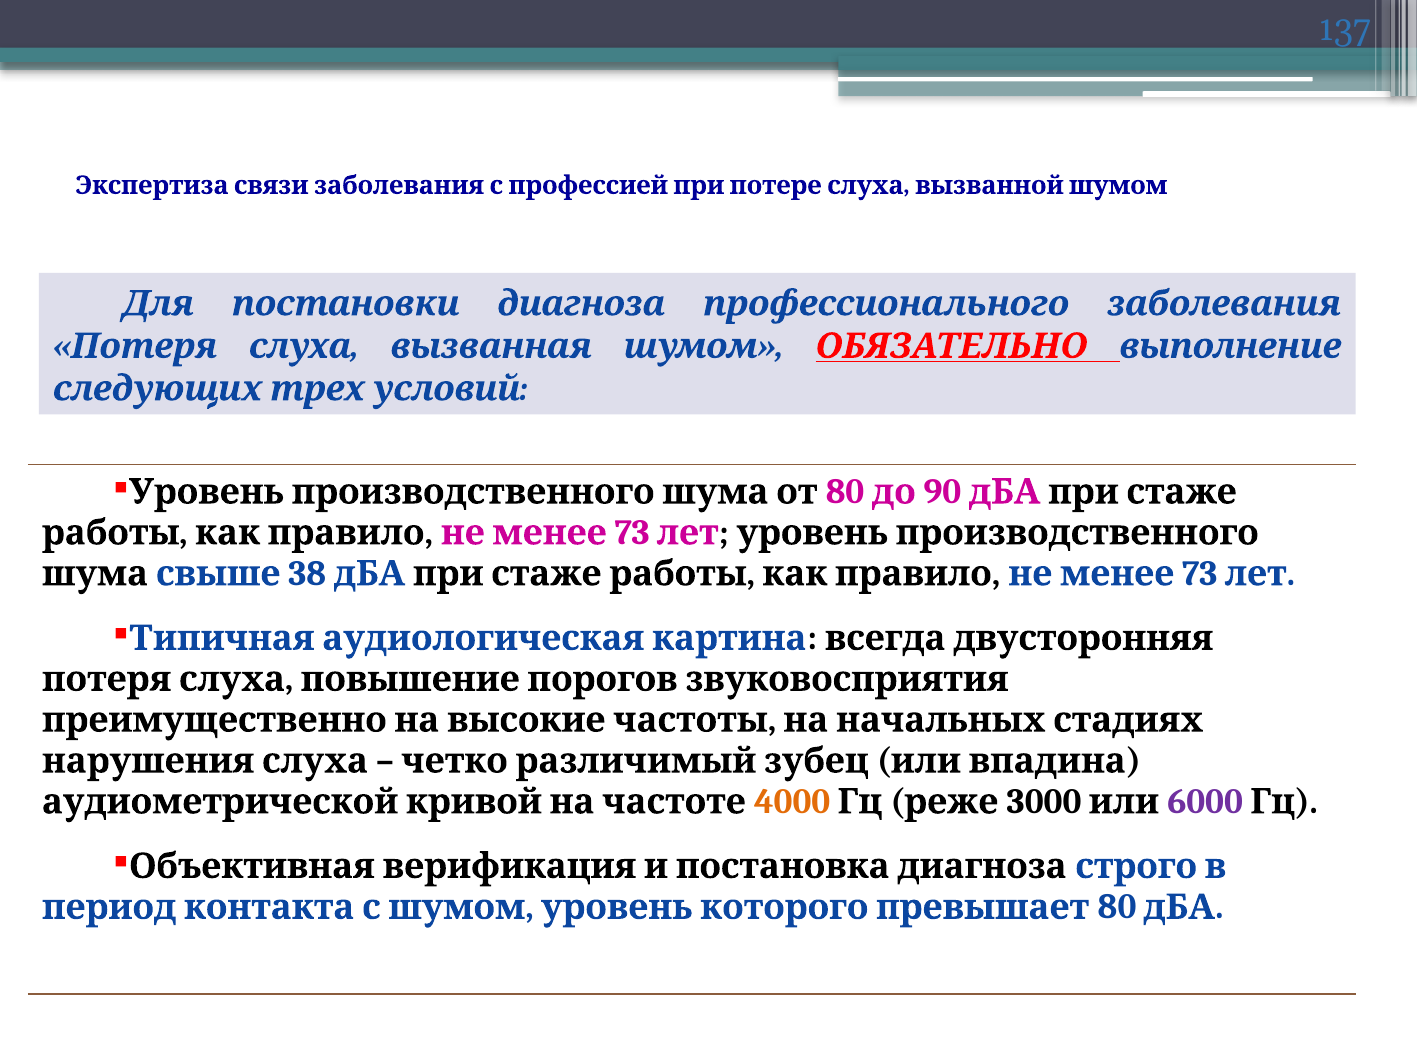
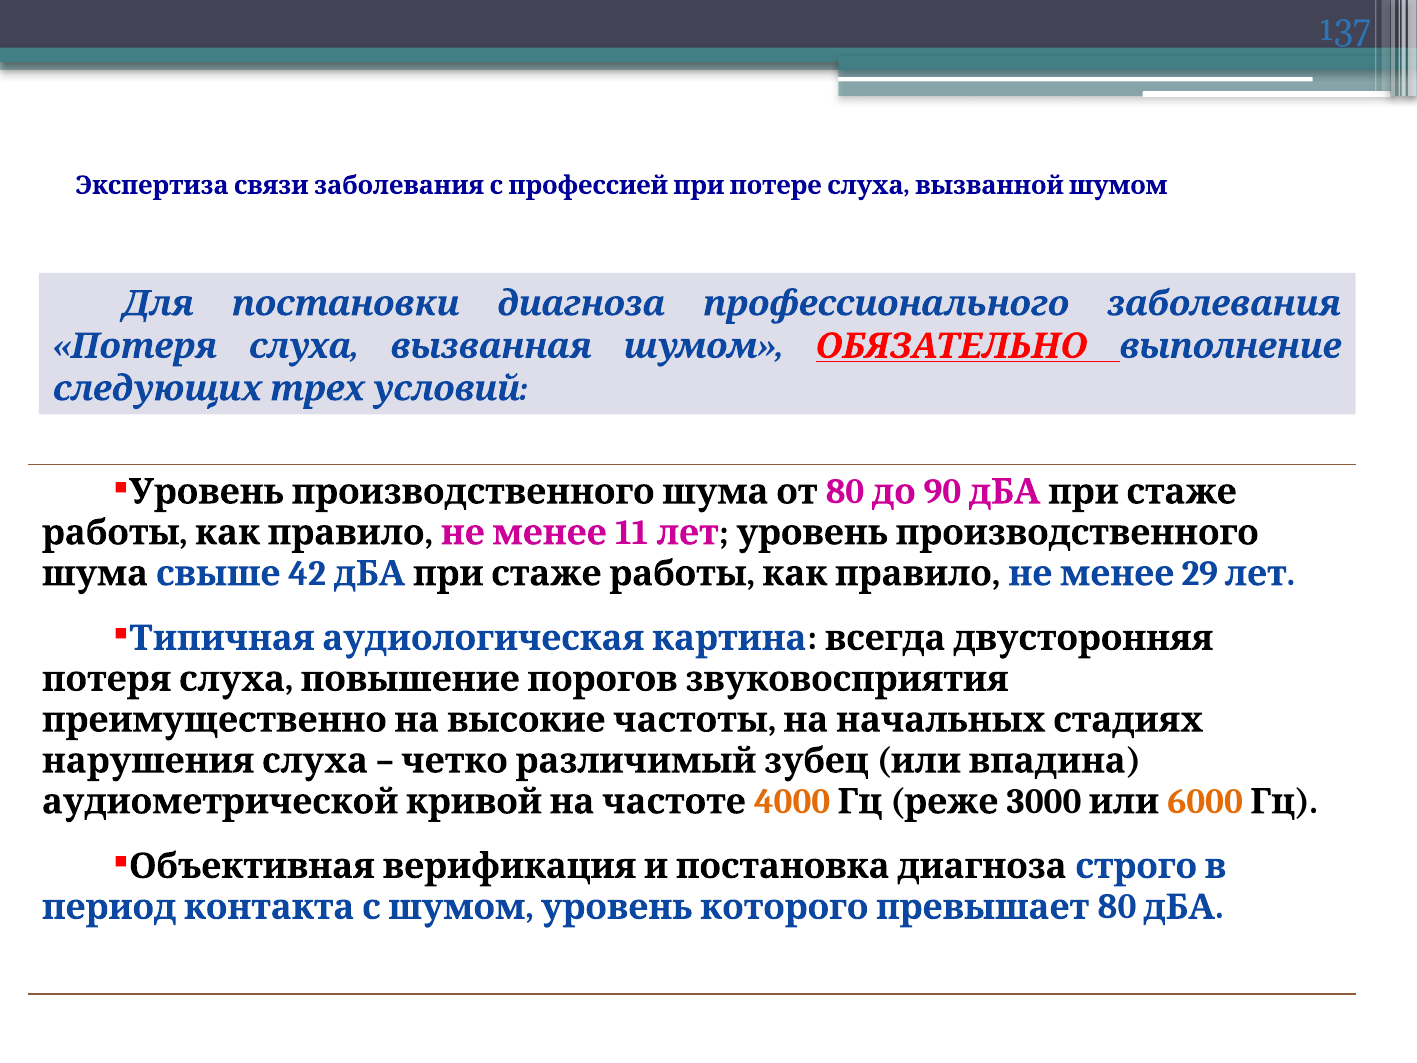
73 at (632, 533): 73 -> 11
38: 38 -> 42
73 at (1200, 574): 73 -> 29
6000 colour: purple -> orange
